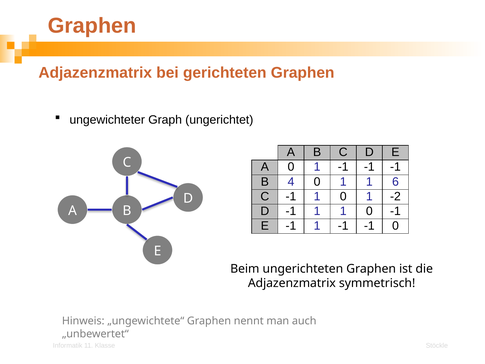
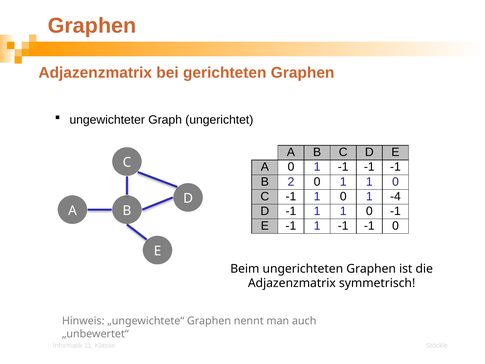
4: 4 -> 2
0 1 1 6: 6 -> 0
-2: -2 -> -4
